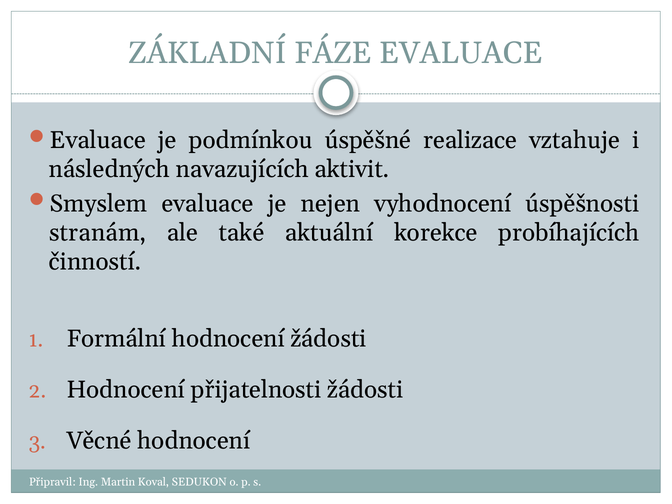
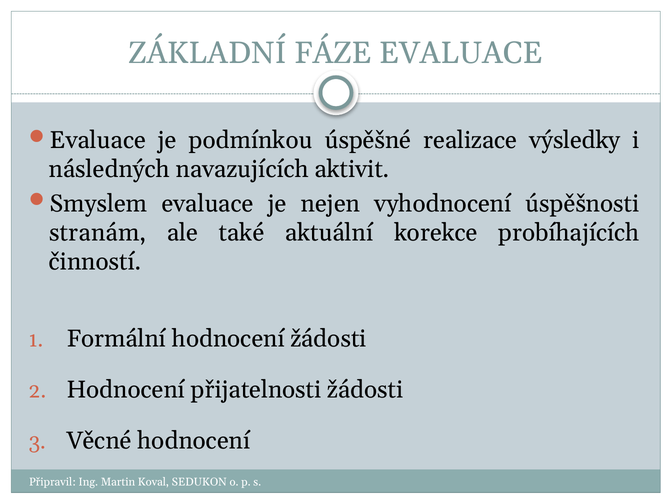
vztahuje: vztahuje -> výsledky
